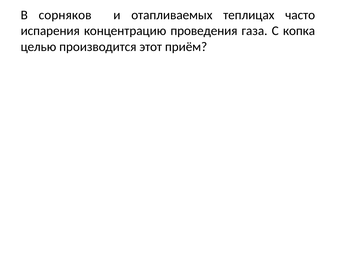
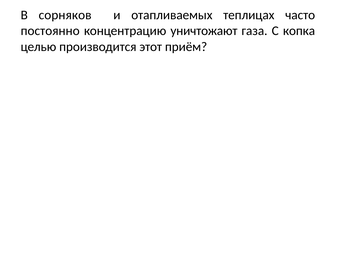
испарения: испарения -> постоянно
проведения: проведения -> уничтожают
